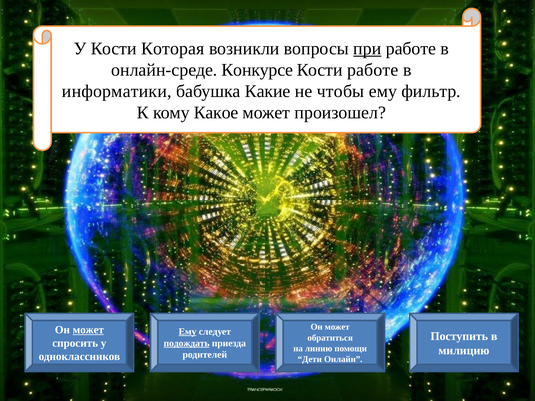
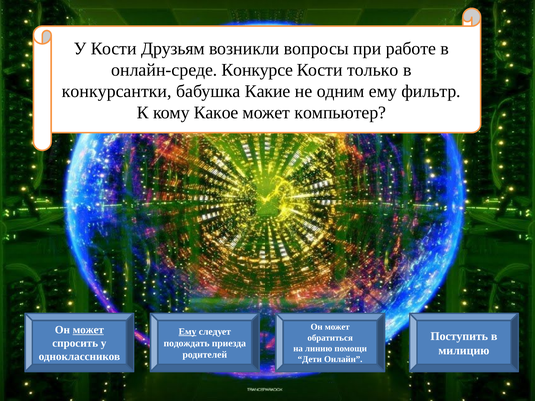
Которая: Которая -> Друзьям
при underline: present -> none
Кости работе: работе -> только
информатики: информатики -> конкурсантки
чтобы: чтобы -> одним
произошел: произошел -> компьютер
подождать underline: present -> none
